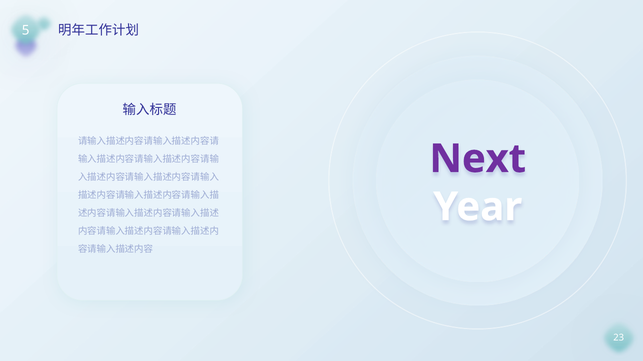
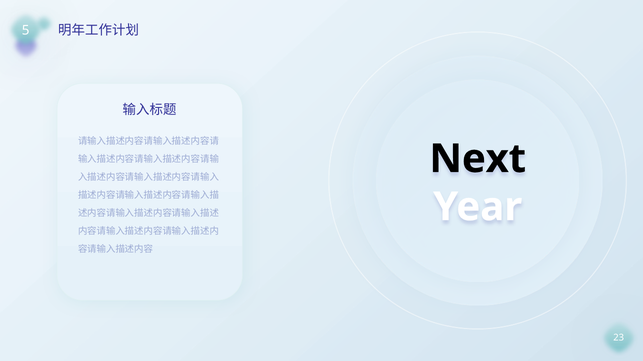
Next colour: purple -> black
